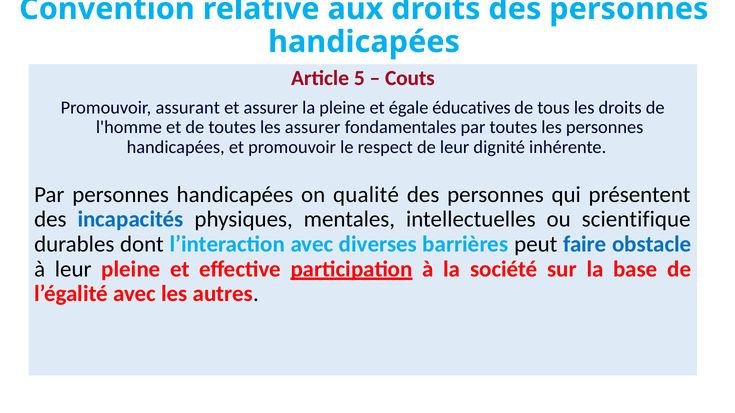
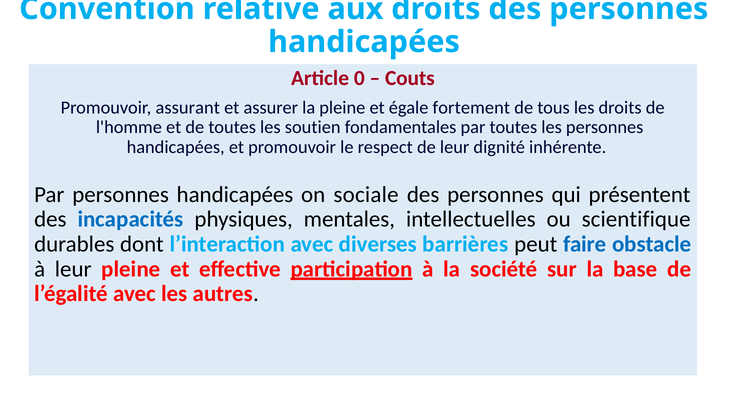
5: 5 -> 0
éducatives: éducatives -> fortement
les assurer: assurer -> soutien
qualité: qualité -> sociale
